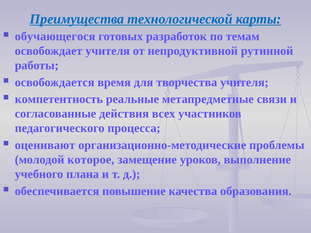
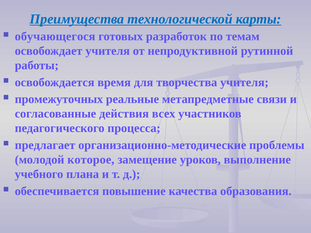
компетентность: компетентность -> промежуточных
оценивают: оценивают -> предлагает
